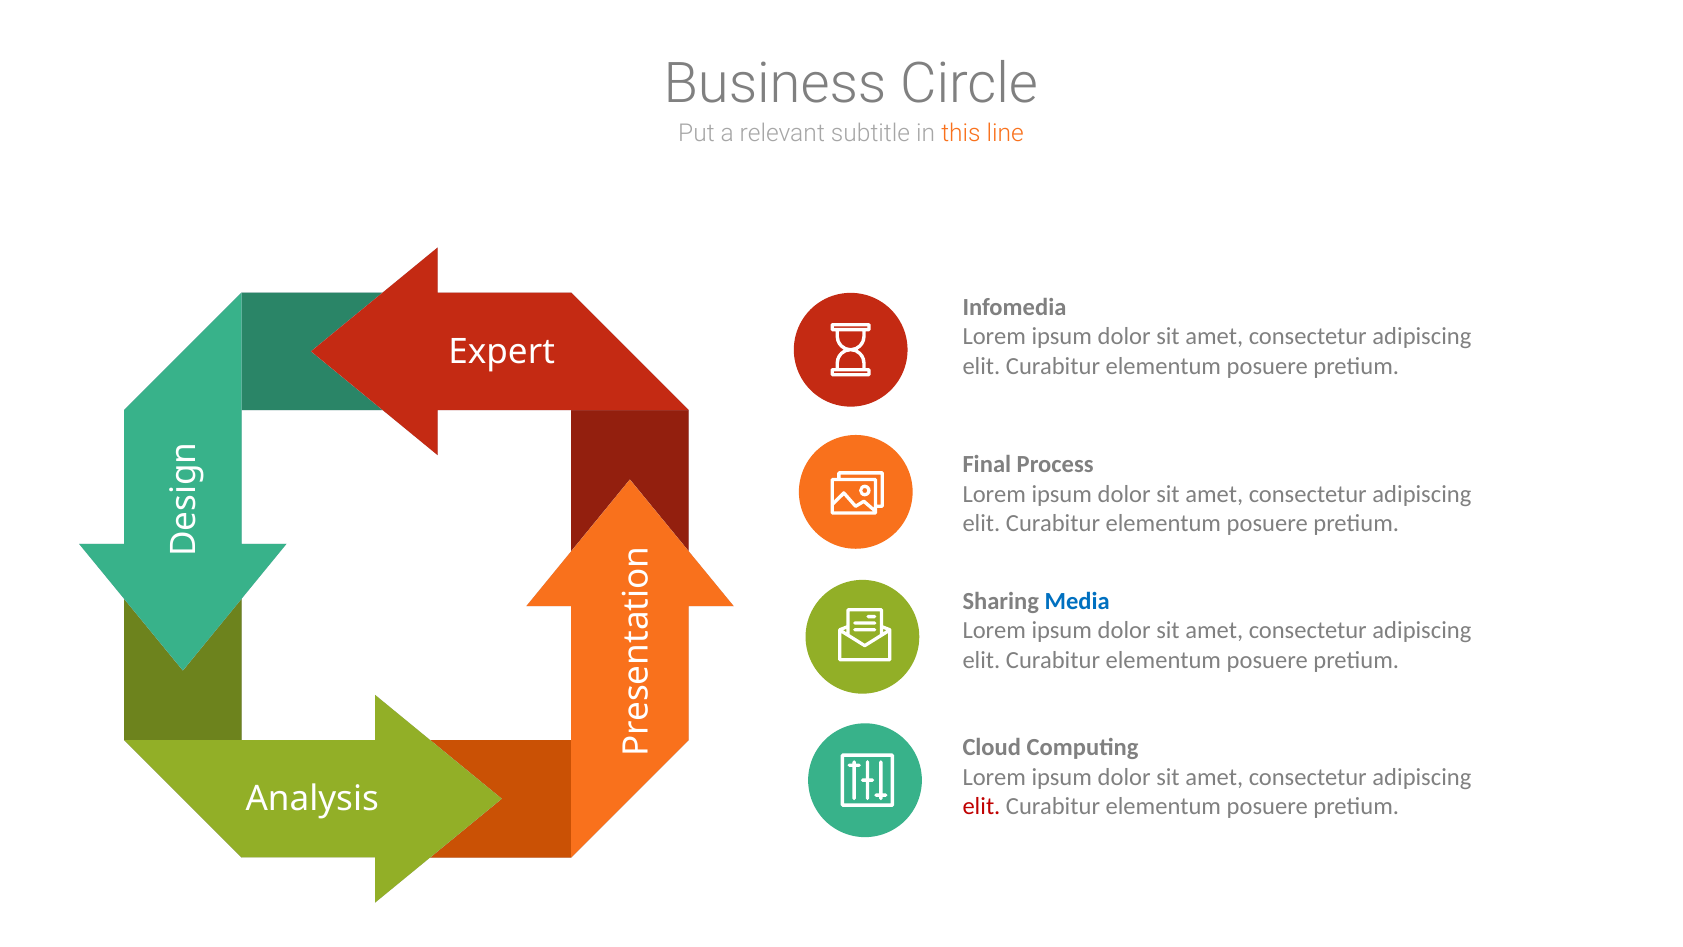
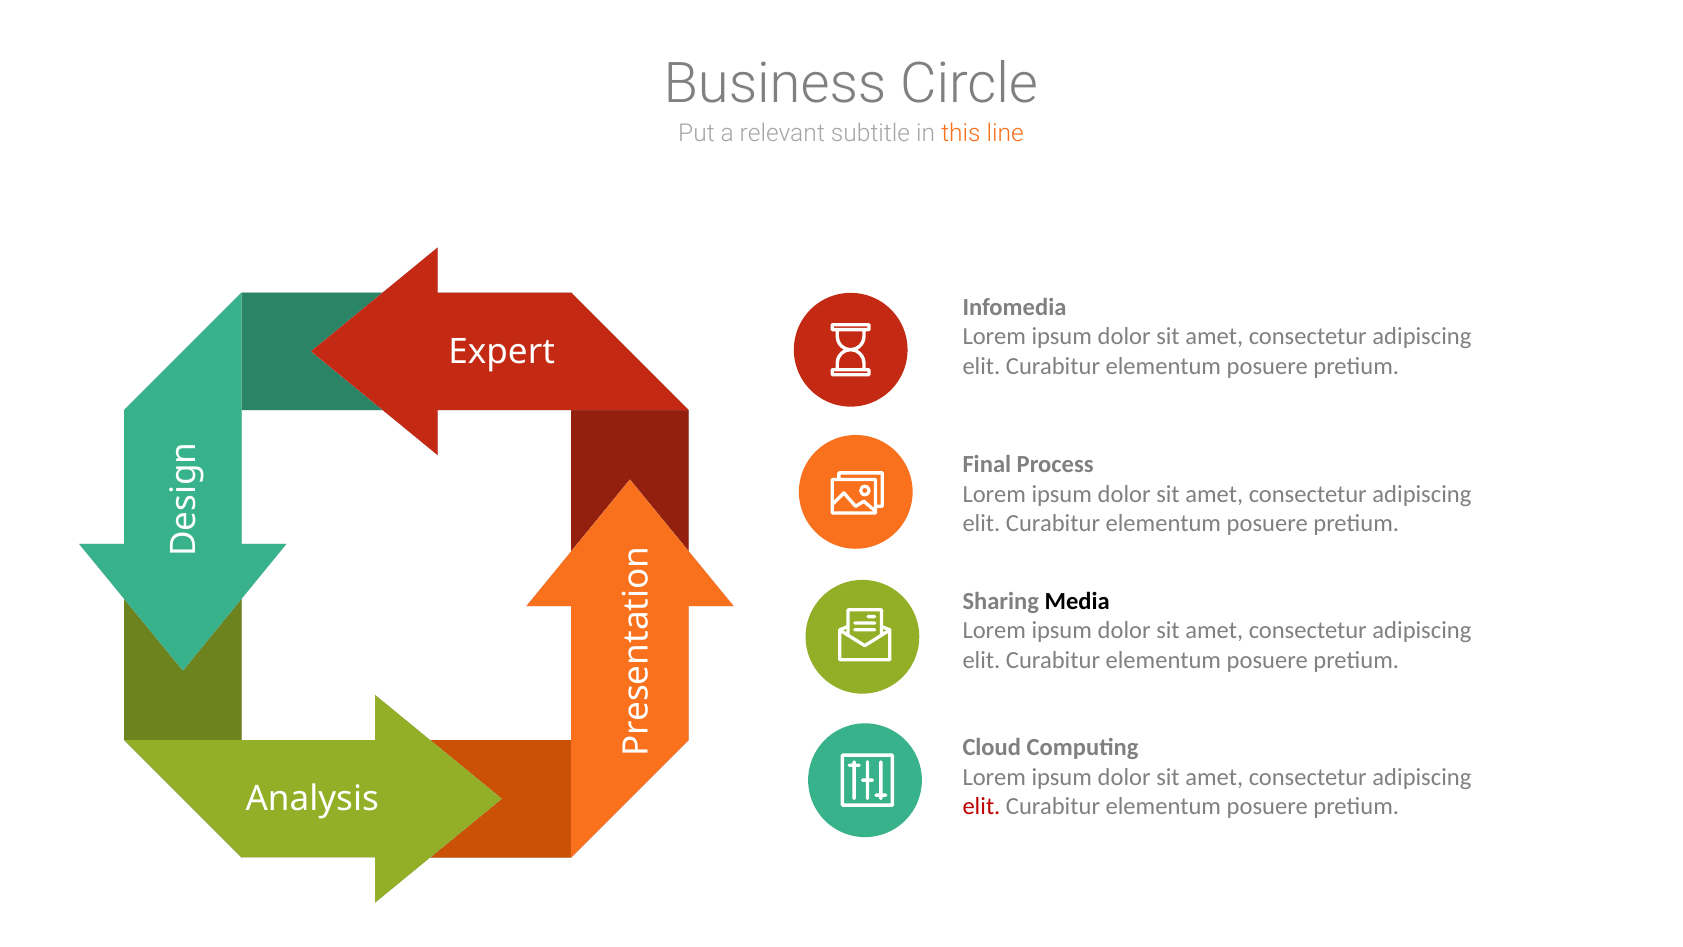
Media colour: blue -> black
